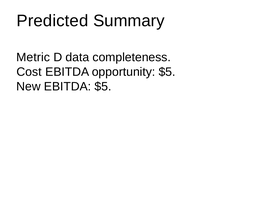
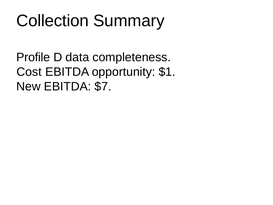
Predicted: Predicted -> Collection
Metric: Metric -> Profile
opportunity $5: $5 -> $1
EBITDA $5: $5 -> $7
